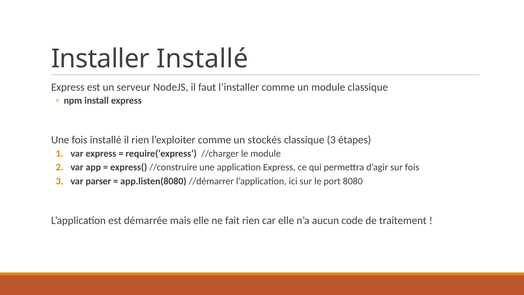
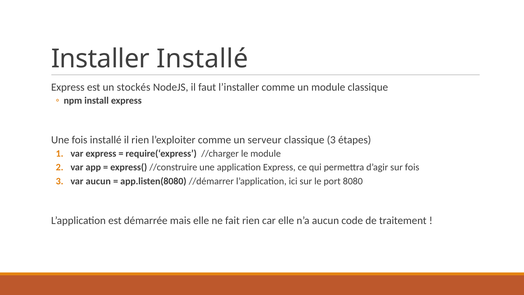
serveur: serveur -> stockés
stockés: stockés -> serveur
var parser: parser -> aucun
